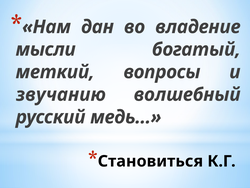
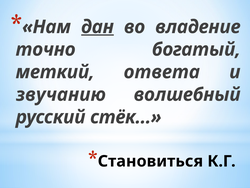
дан underline: none -> present
мысли: мысли -> точно
вопросы: вопросы -> ответа
медь…: медь… -> стёк…
